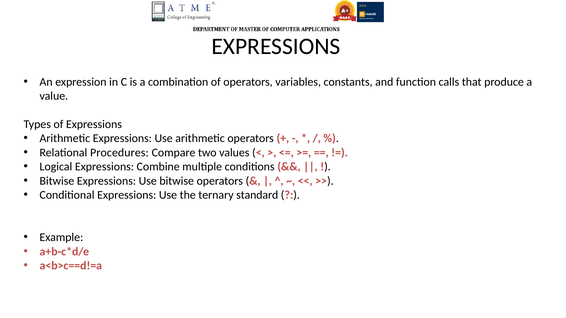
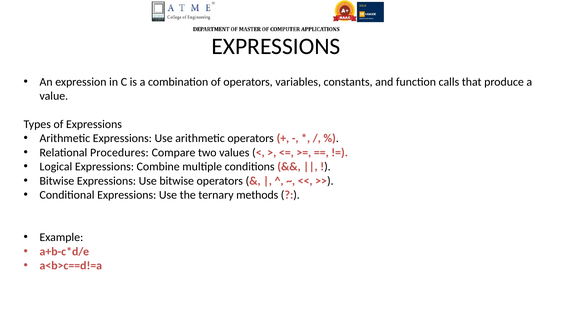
standard: standard -> methods
